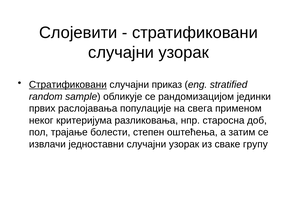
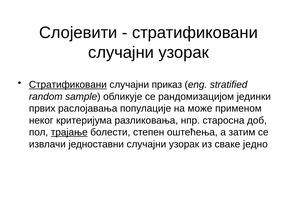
свега: свега -> може
трајање underline: none -> present
групу: групу -> једно
